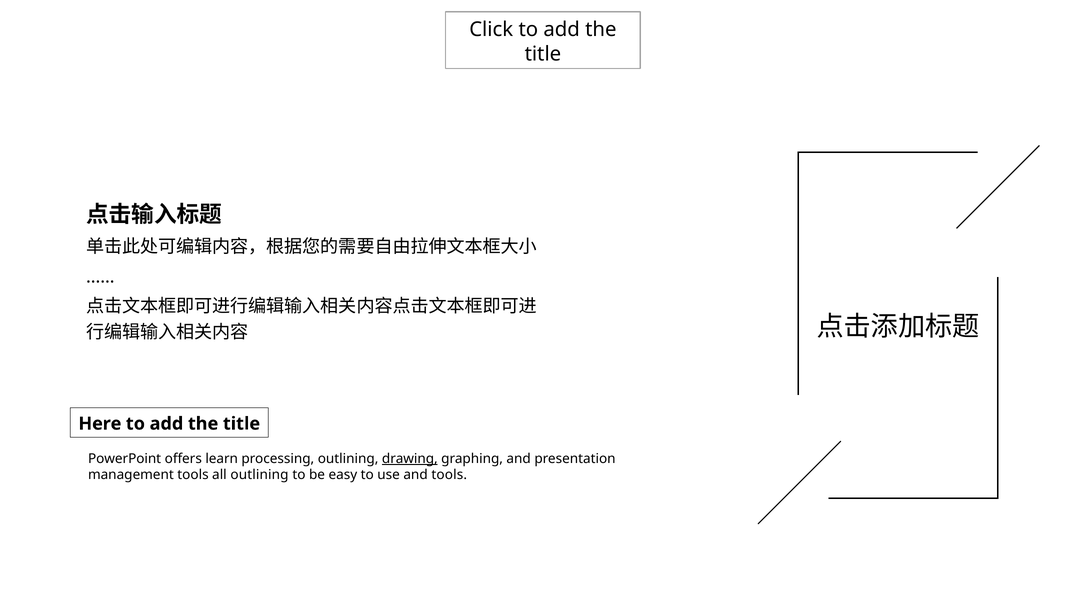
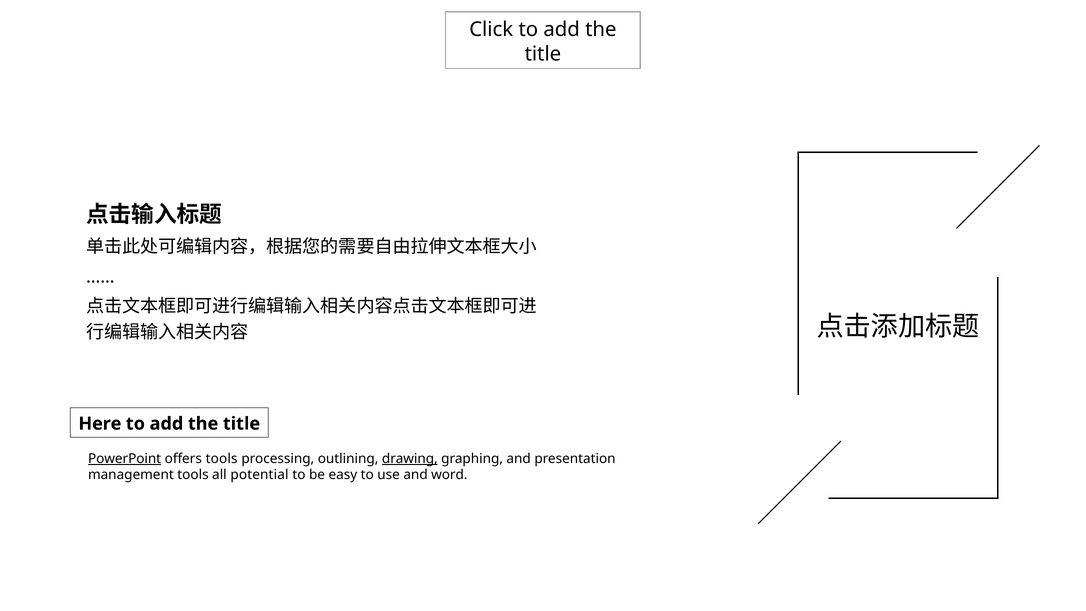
PowerPoint underline: none -> present
offers learn: learn -> tools
all outlining: outlining -> potential
and tools: tools -> word
